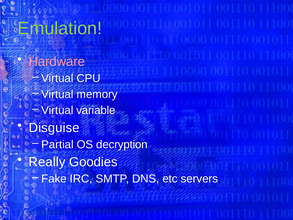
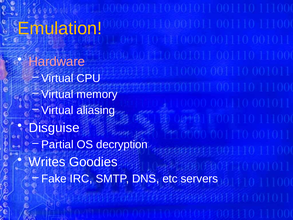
Emulation colour: light green -> yellow
variable: variable -> aliasing
Really: Really -> Writes
